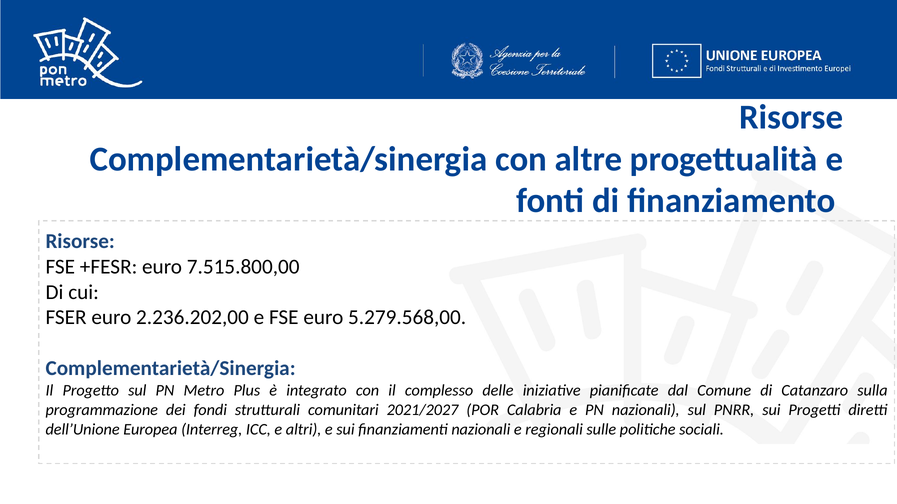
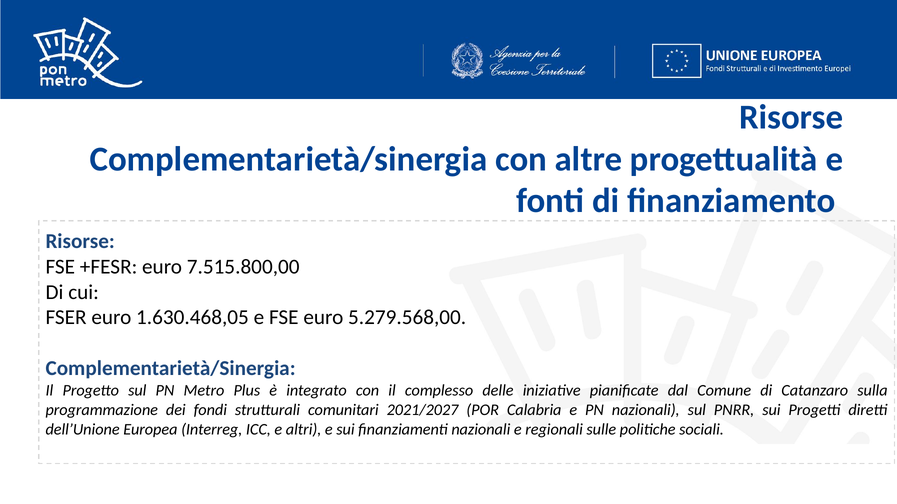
2.236.202,00: 2.236.202,00 -> 1.630.468,05
